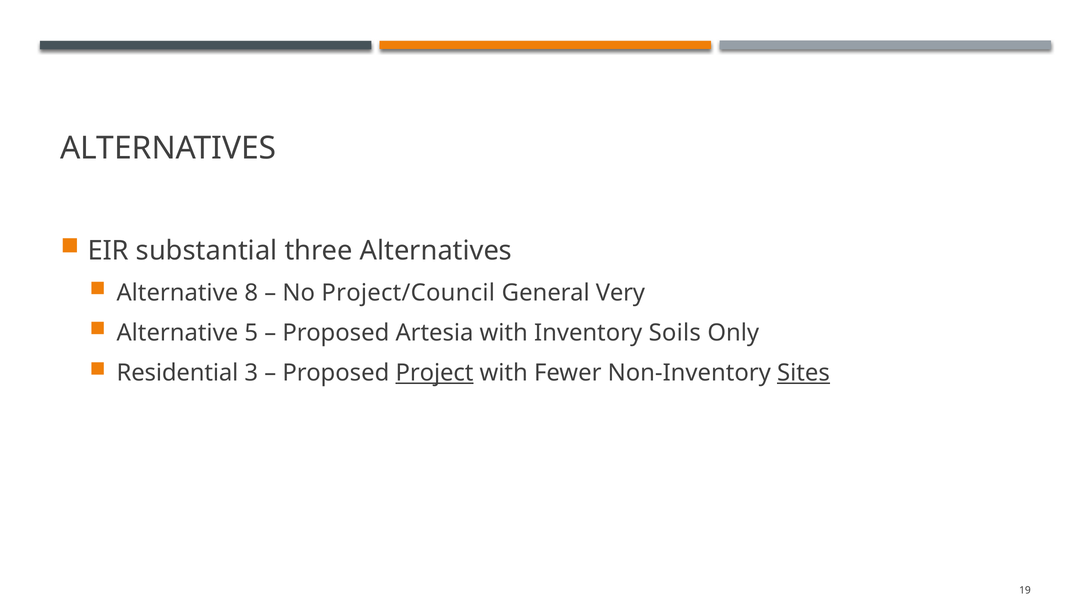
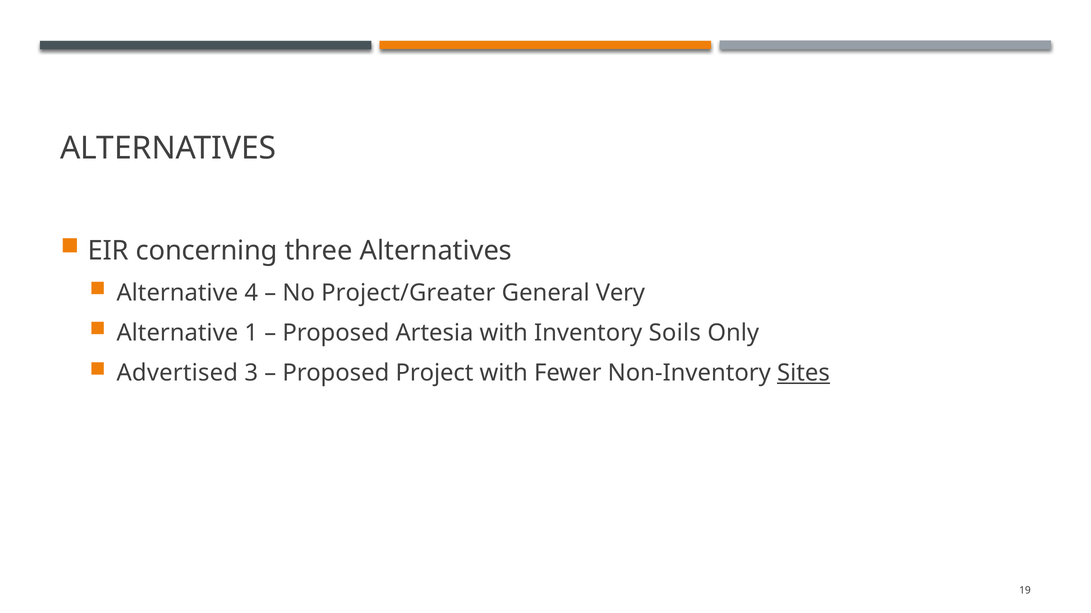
substantial: substantial -> concerning
8: 8 -> 4
Project/Council: Project/Council -> Project/Greater
5: 5 -> 1
Residential: Residential -> Advertised
Project underline: present -> none
